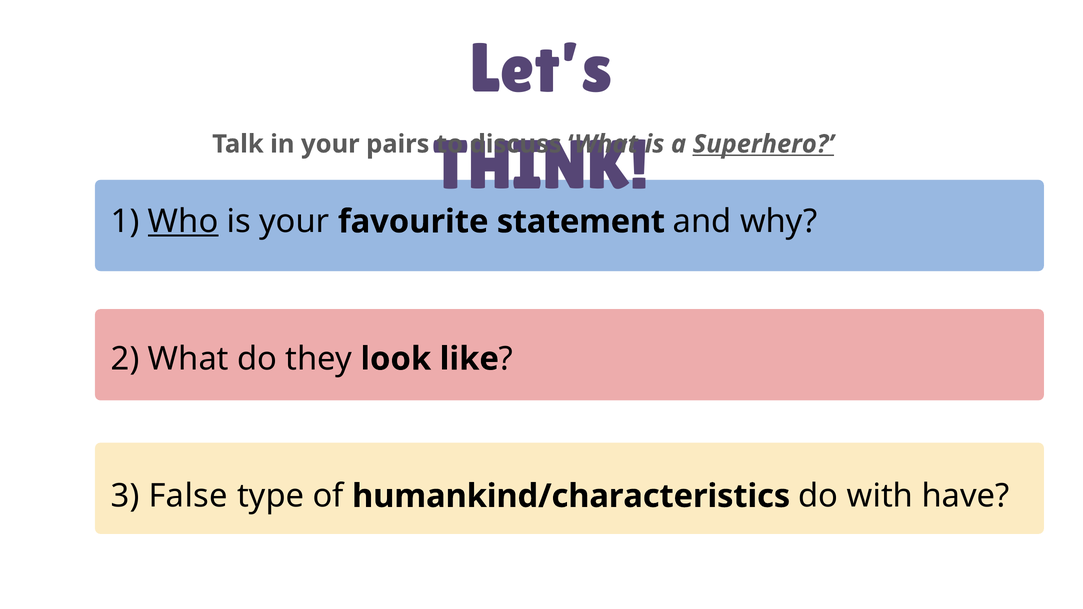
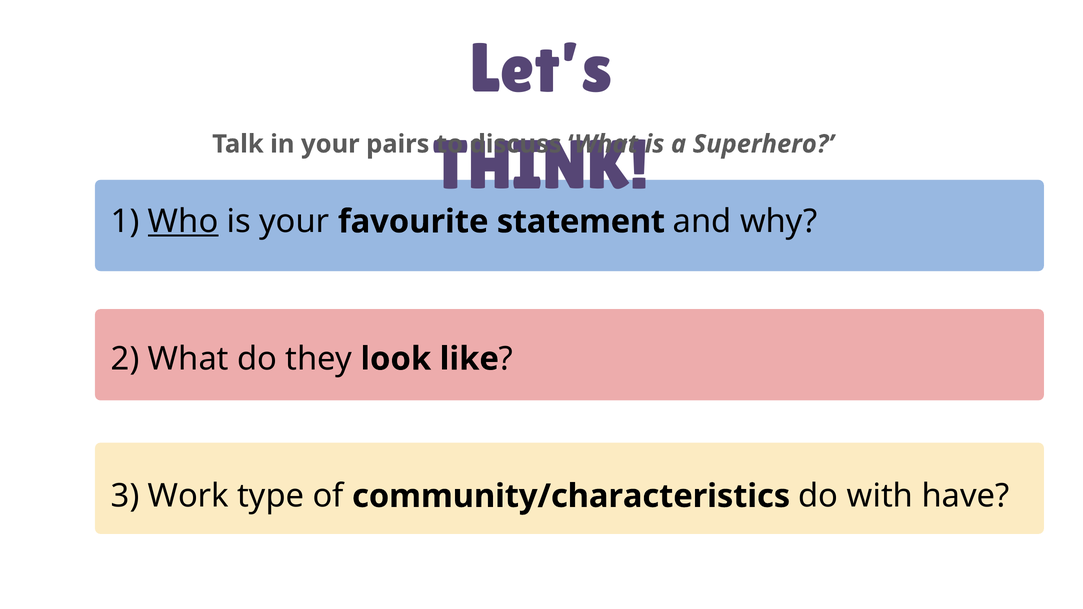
Superhero underline: present -> none
False: False -> Work
humankind/characteristics: humankind/characteristics -> community/characteristics
